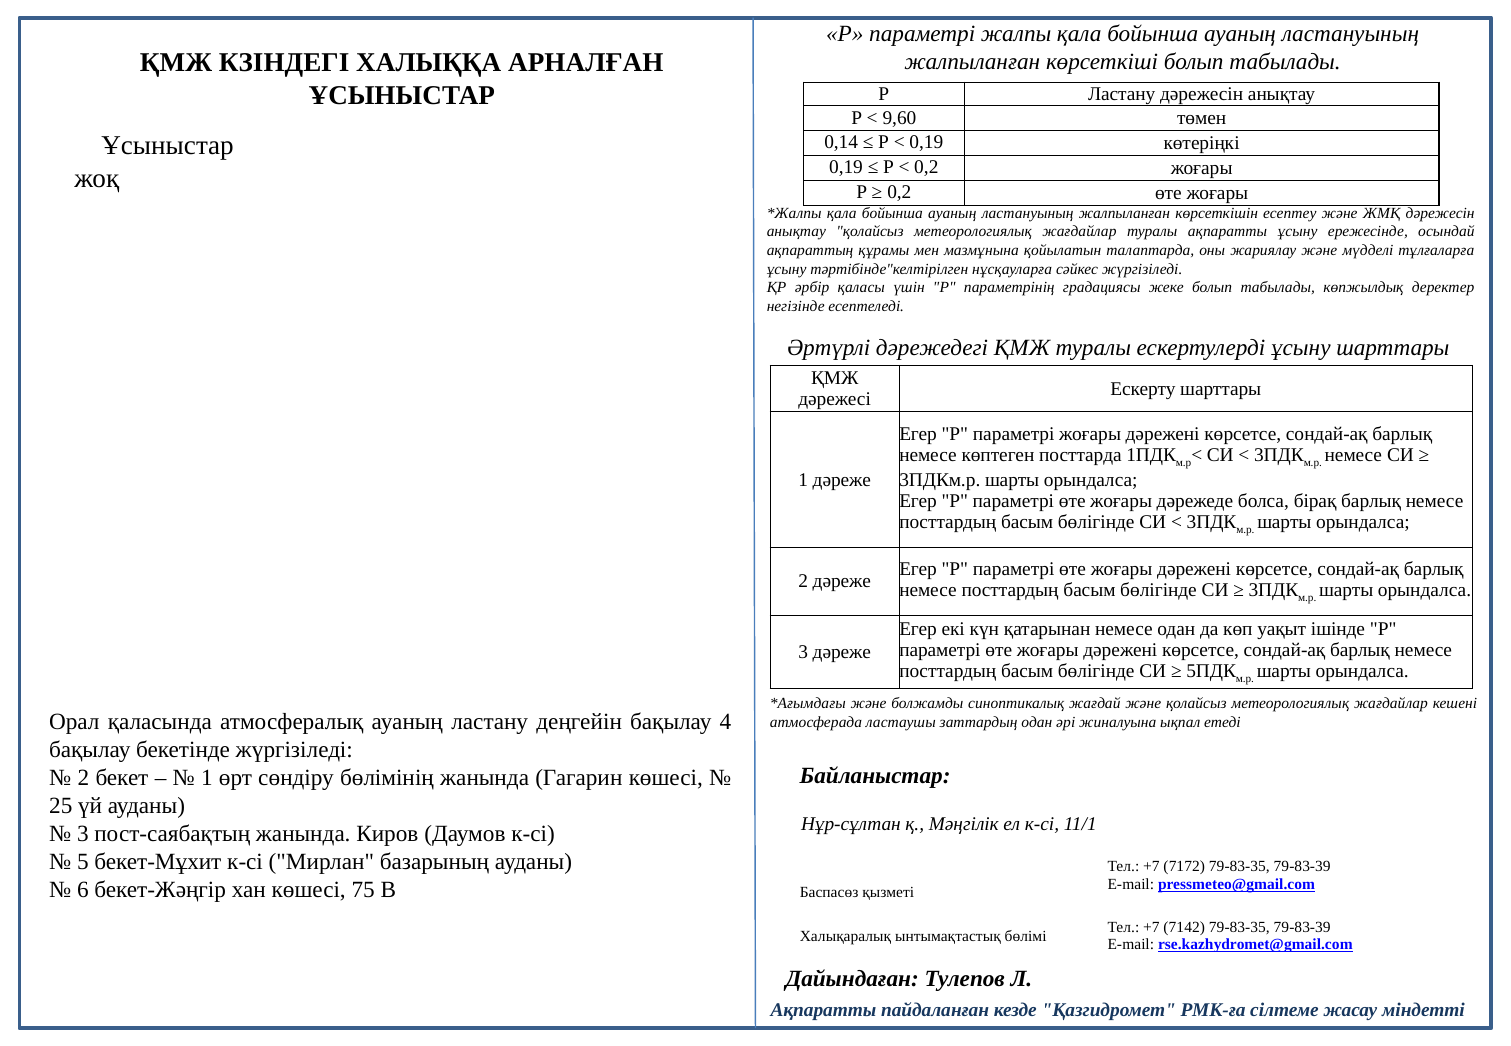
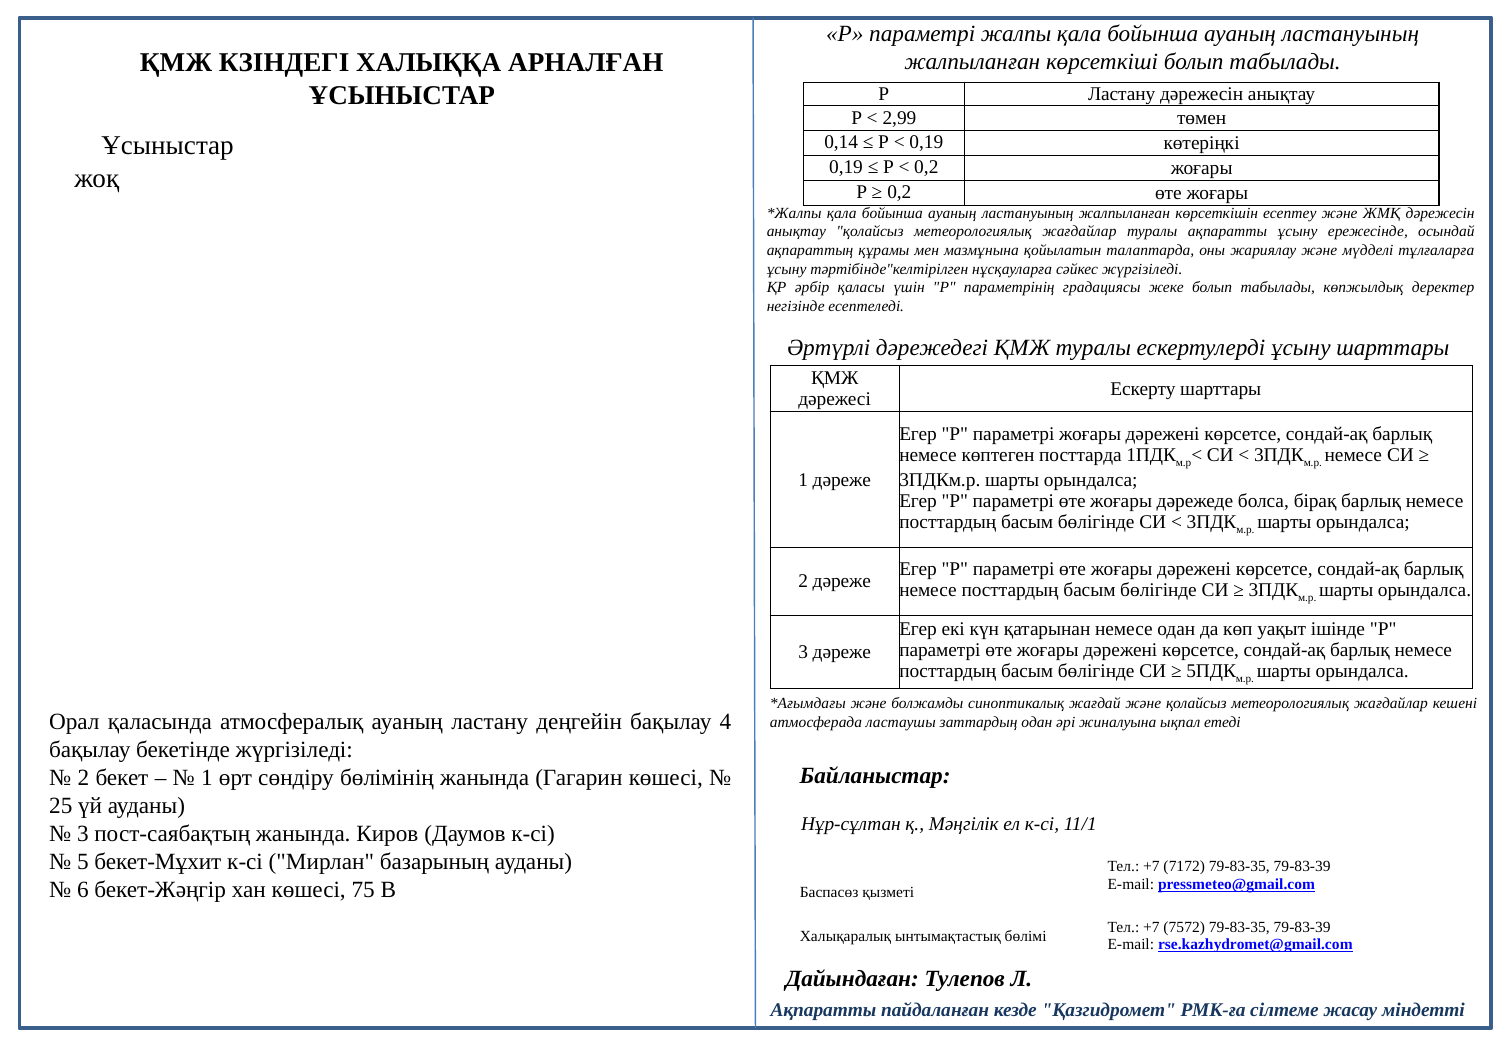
9,60: 9,60 -> 2,99
7142: 7142 -> 7572
